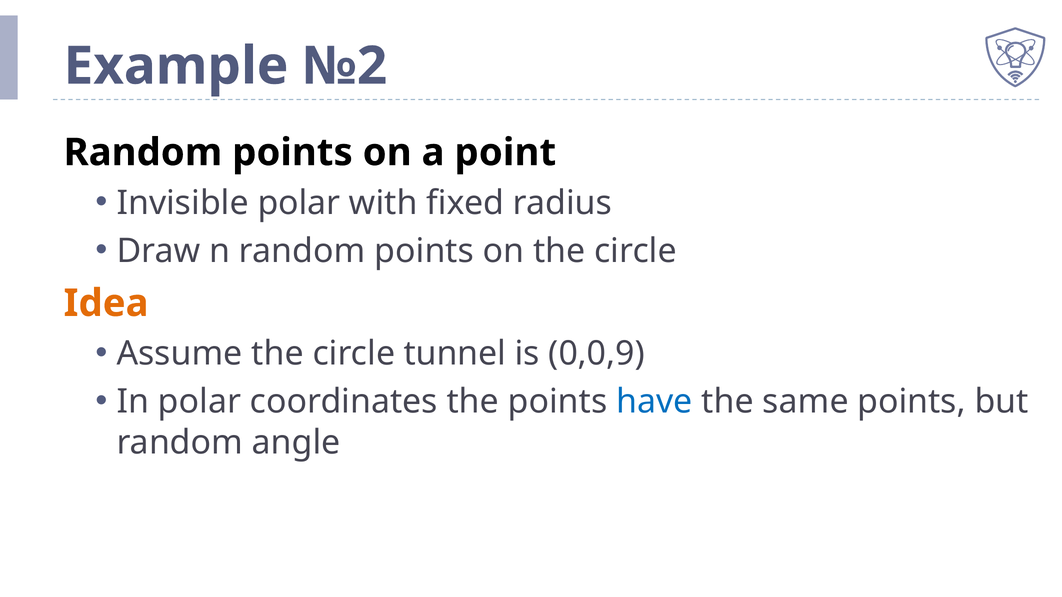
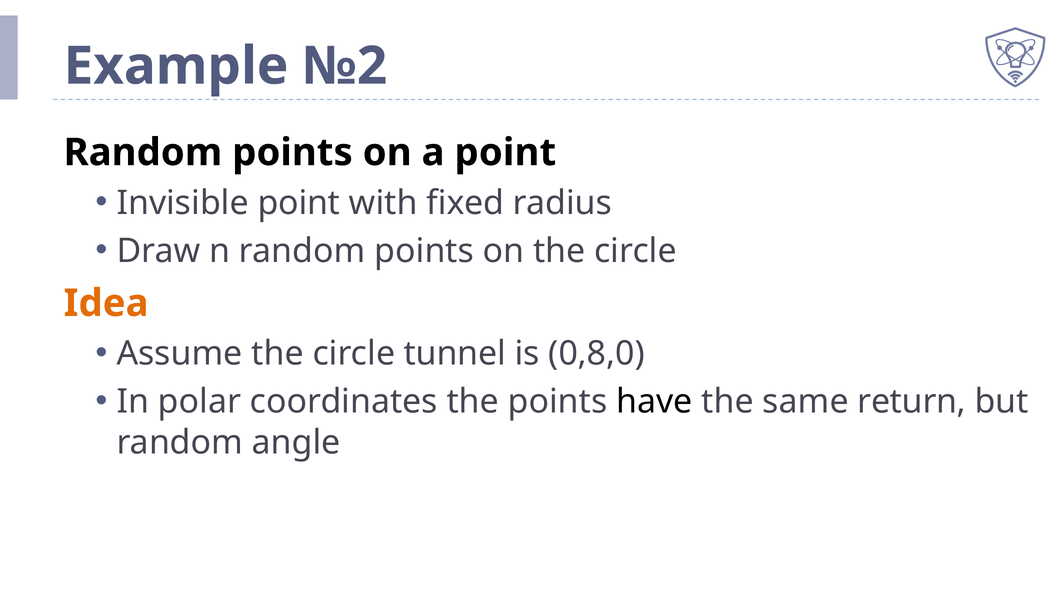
Invisible polar: polar -> point
0,0,9: 0,0,9 -> 0,8,0
have colour: blue -> black
same points: points -> return
